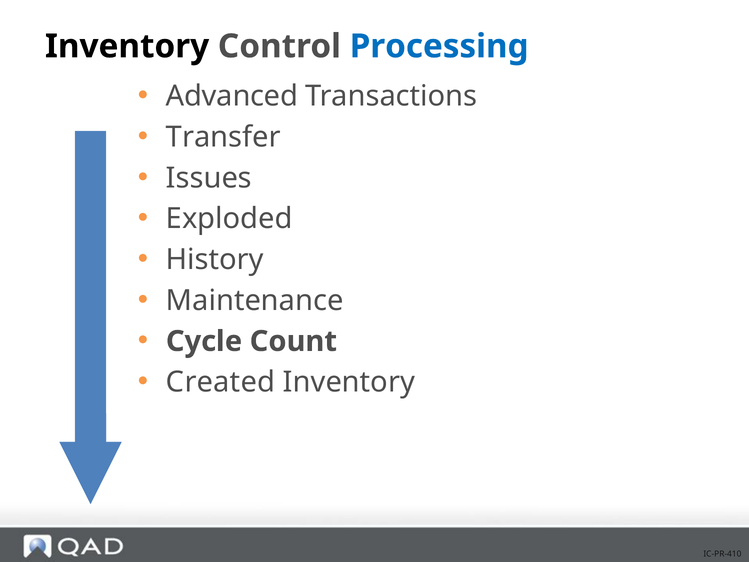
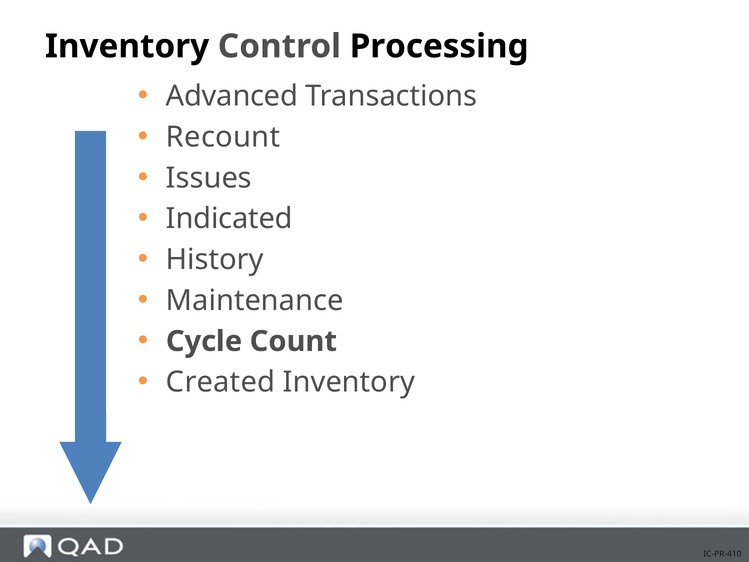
Processing colour: blue -> black
Transfer: Transfer -> Recount
Exploded: Exploded -> Indicated
